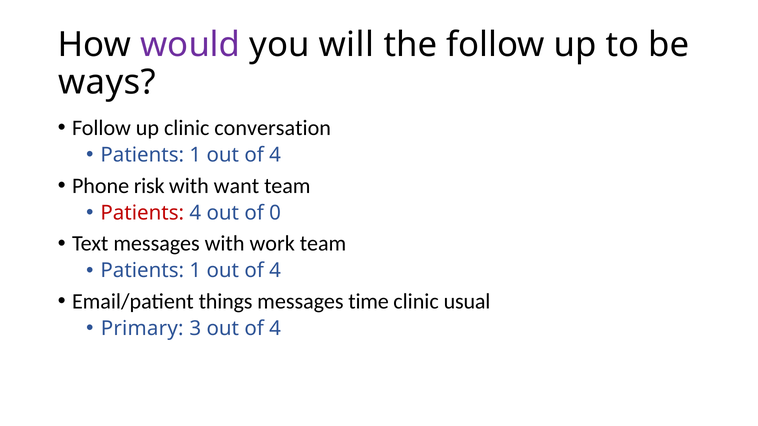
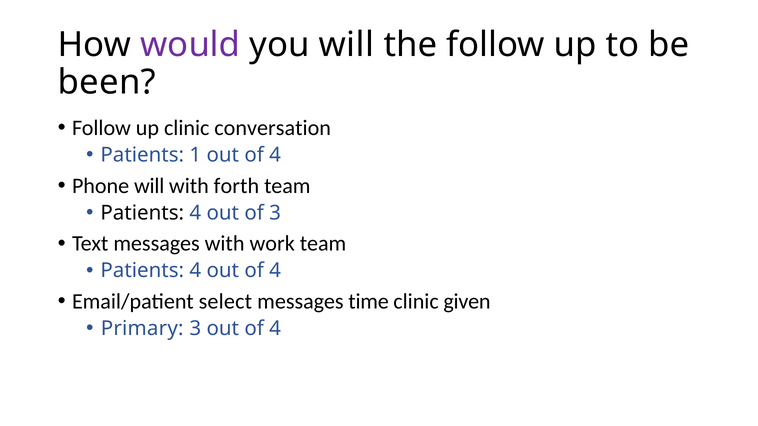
ways: ways -> been
Phone risk: risk -> will
want: want -> forth
Patients at (142, 213) colour: red -> black
of 0: 0 -> 3
1 at (195, 271): 1 -> 4
things: things -> select
usual: usual -> given
